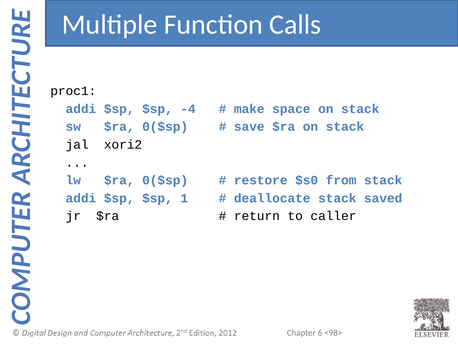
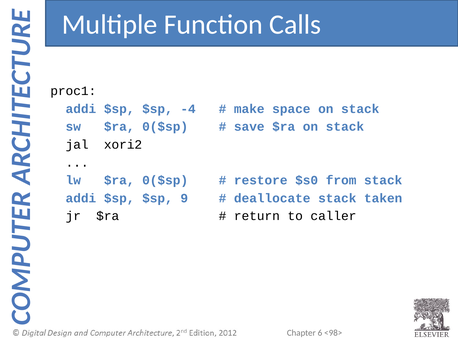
1: 1 -> 9
saved: saved -> taken
